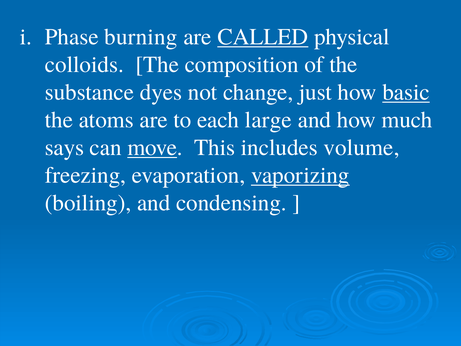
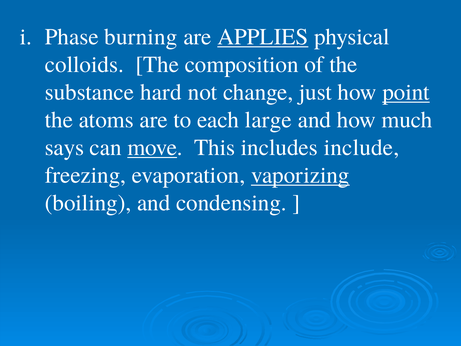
CALLED: CALLED -> APPLIES
dyes: dyes -> hard
basic: basic -> point
volume: volume -> include
